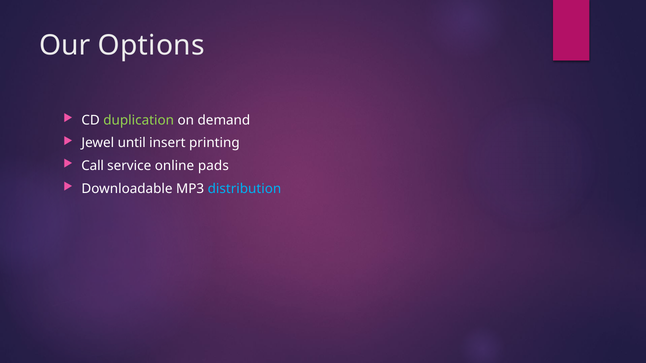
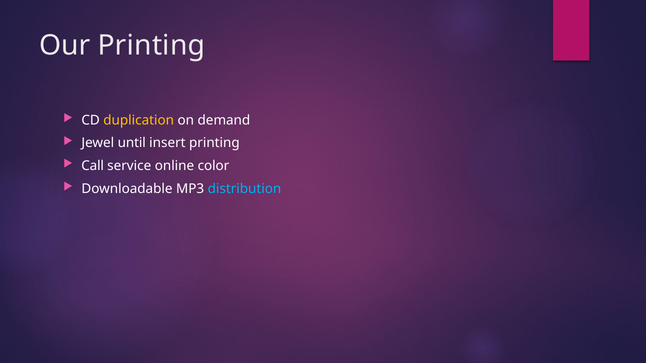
Our Options: Options -> Printing
duplication colour: light green -> yellow
pads: pads -> color
